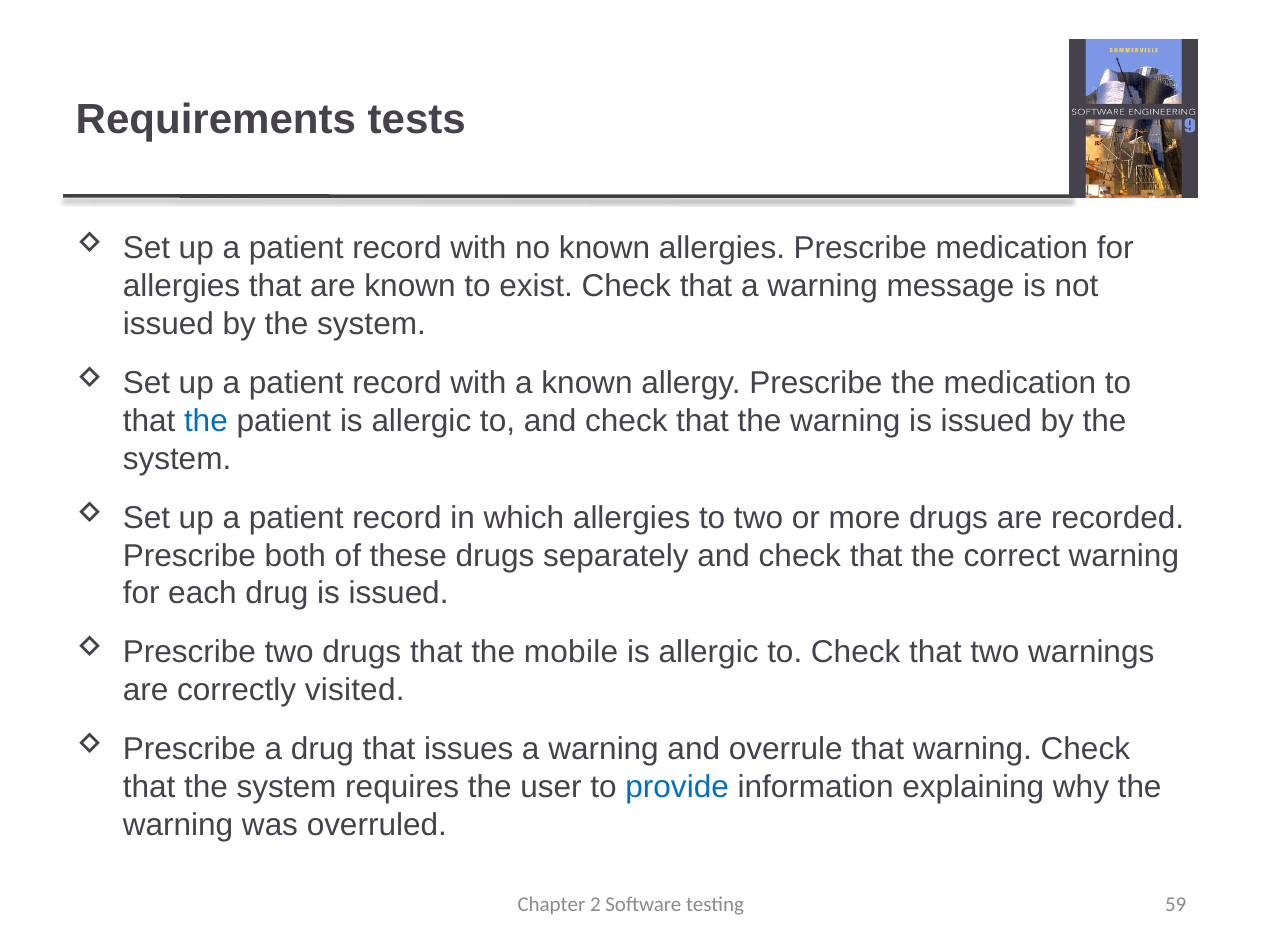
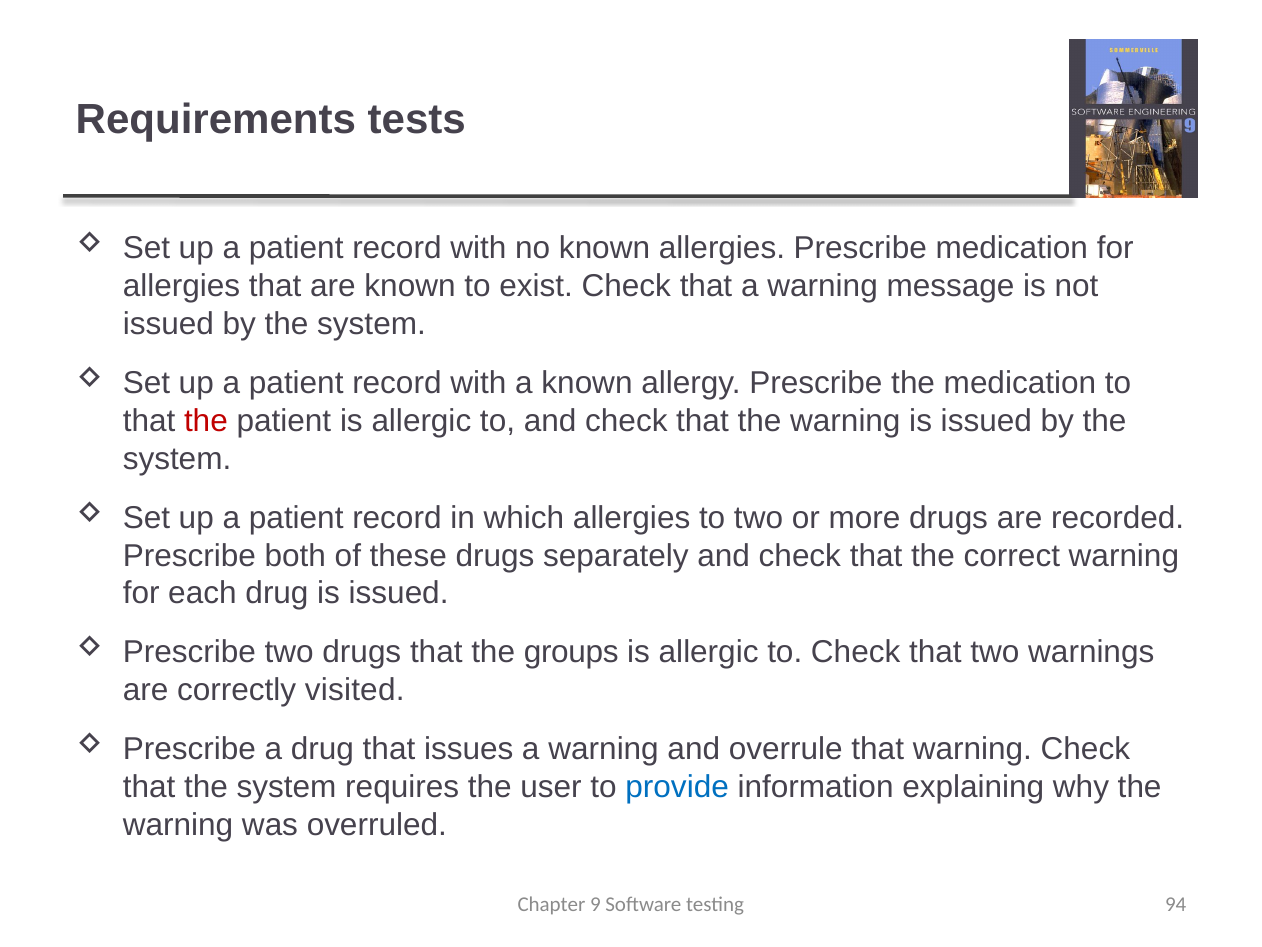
the at (206, 421) colour: blue -> red
mobile: mobile -> groups
2: 2 -> 9
59: 59 -> 94
